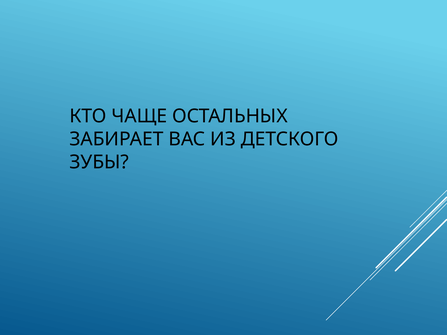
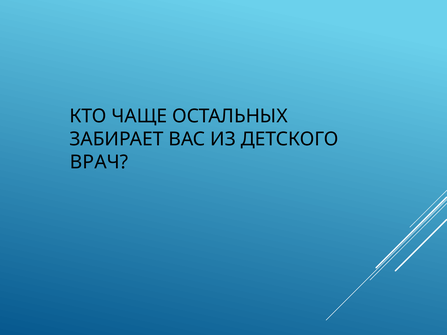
ЗУБЫ: ЗУБЫ -> ВРАЧ
